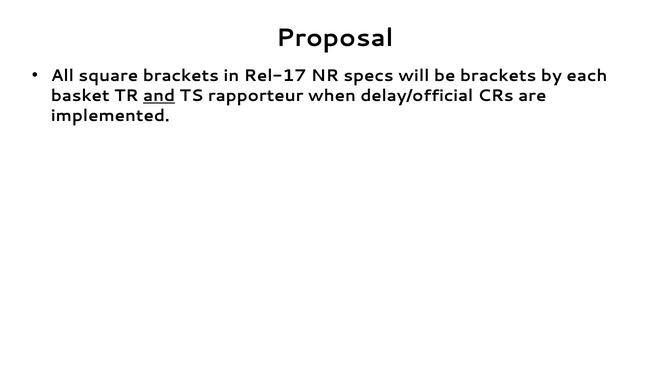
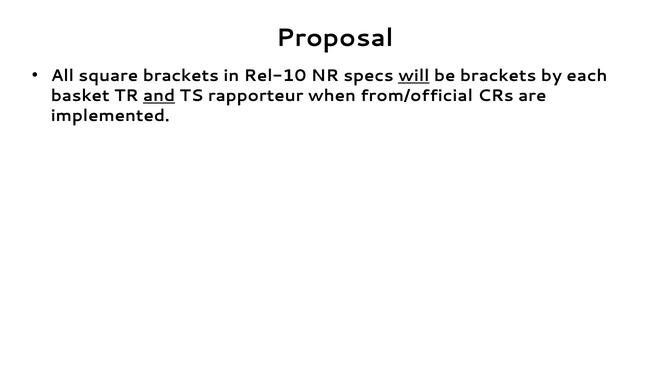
Rel-17: Rel-17 -> Rel-10
will underline: none -> present
delay/official: delay/official -> from/official
